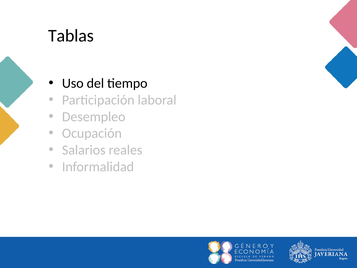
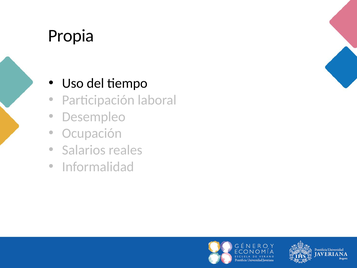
Tablas: Tablas -> Propia
